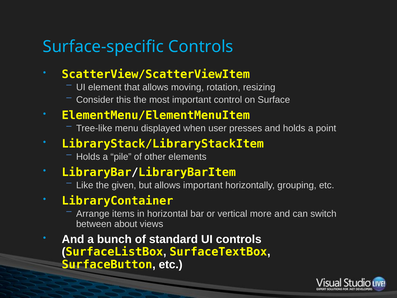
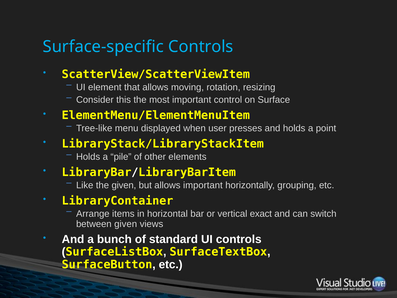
more: more -> exact
between about: about -> given
